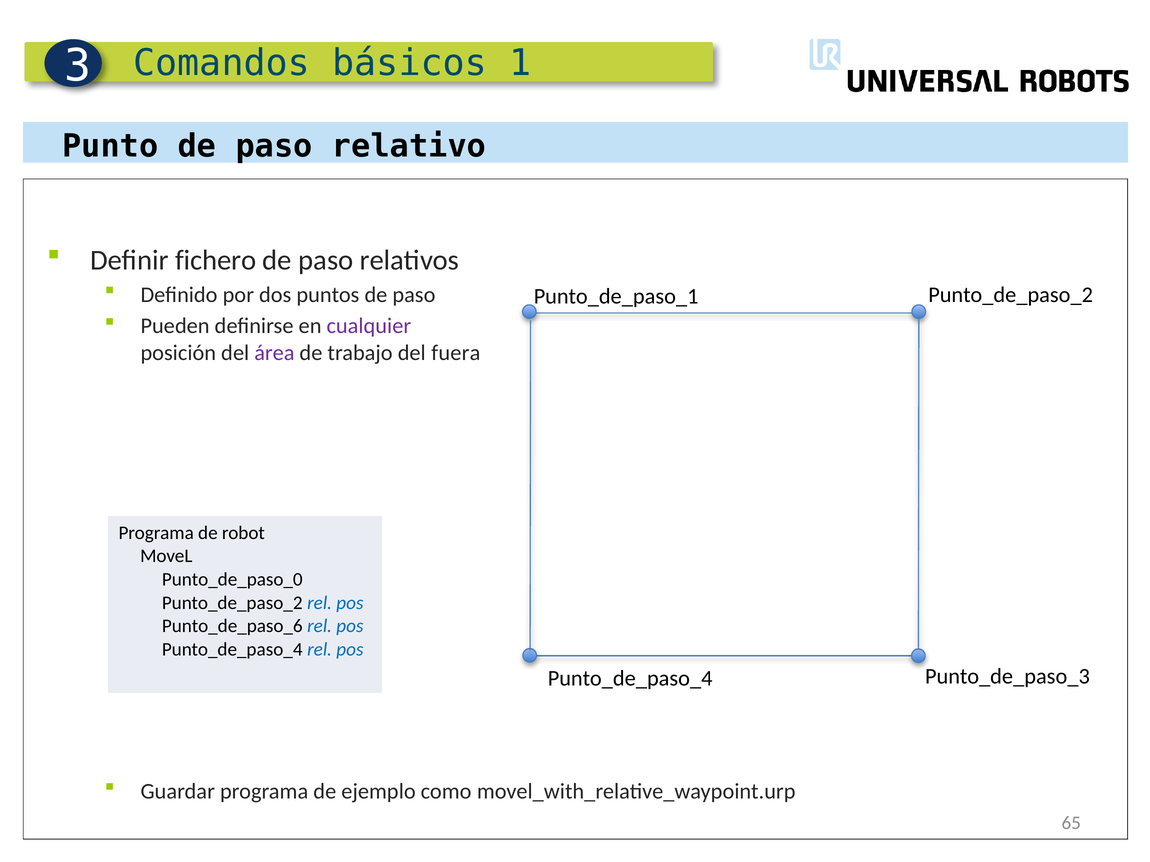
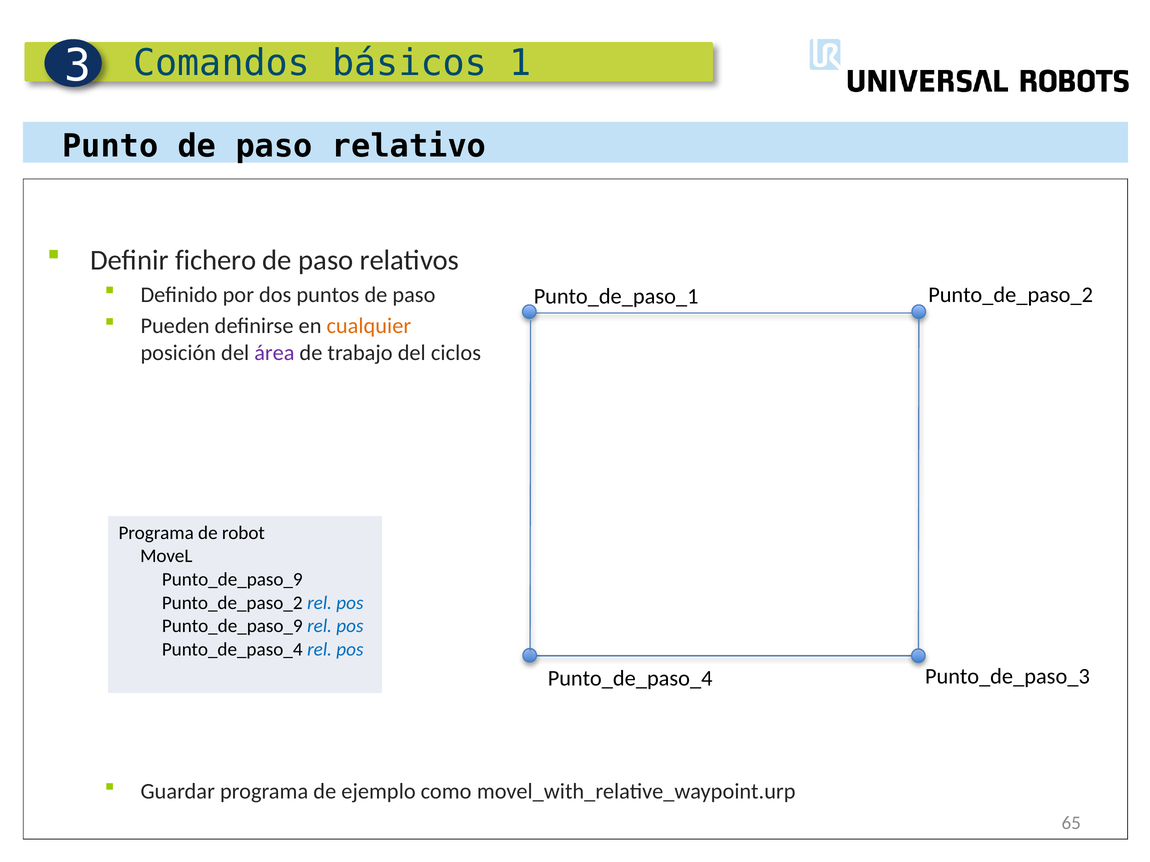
cualquier colour: purple -> orange
fuera: fuera -> ciclos
Punto_de_paso_0 at (232, 580): Punto_de_paso_0 -> Punto_de_paso_9
Punto_de_paso_6 at (232, 626): Punto_de_paso_6 -> Punto_de_paso_9
